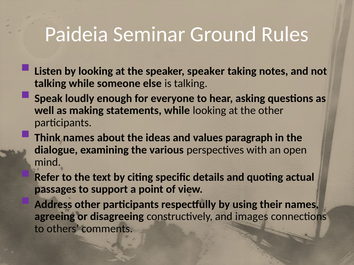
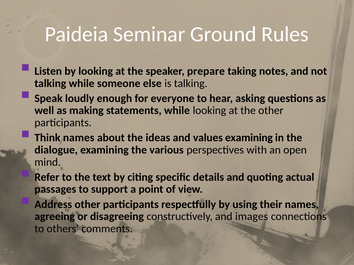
speaker speaker: speaker -> prepare
values paragraph: paragraph -> examining
